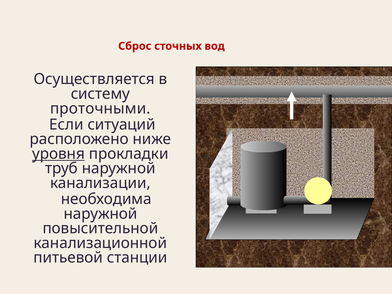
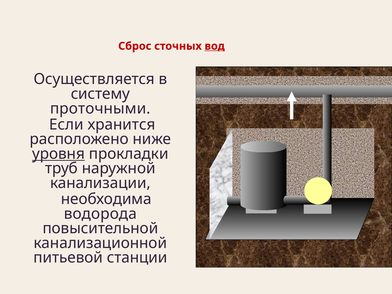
вод underline: none -> present
ситуаций: ситуаций -> хранится
наружной at (100, 214): наружной -> водорода
